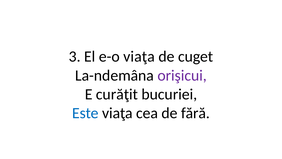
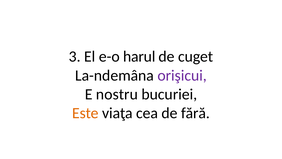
e-o viaţa: viaţa -> harul
curăţit: curăţit -> nostru
Este colour: blue -> orange
